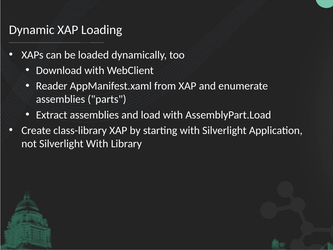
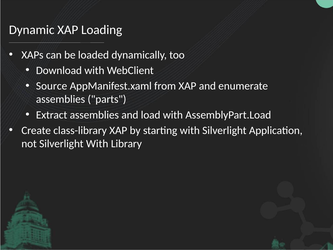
Reader: Reader -> Source
